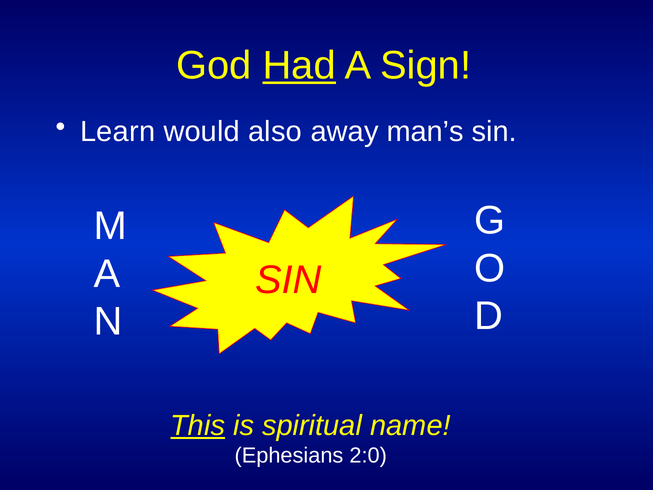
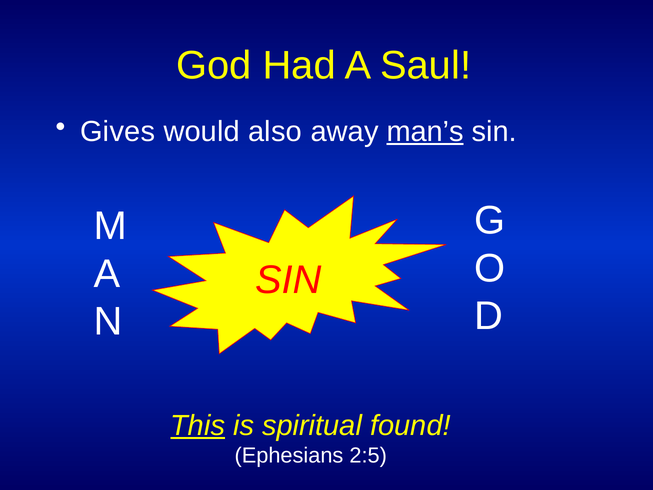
Had underline: present -> none
Sign: Sign -> Saul
Learn: Learn -> Gives
man’s underline: none -> present
name: name -> found
2:0: 2:0 -> 2:5
